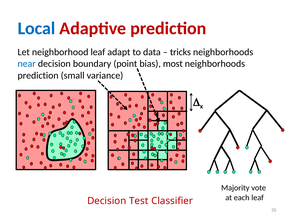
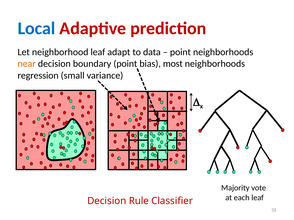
tricks at (180, 52): tricks -> point
near colour: blue -> orange
prediction at (38, 76): prediction -> regression
Test: Test -> Rule
